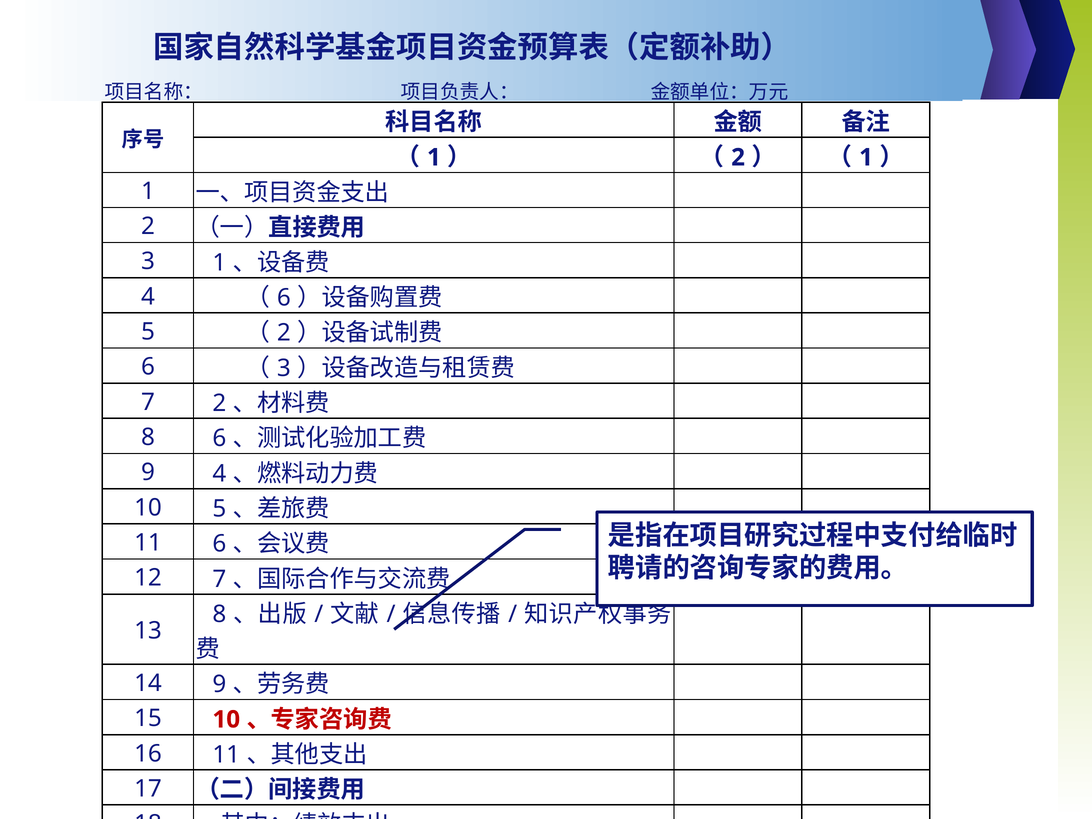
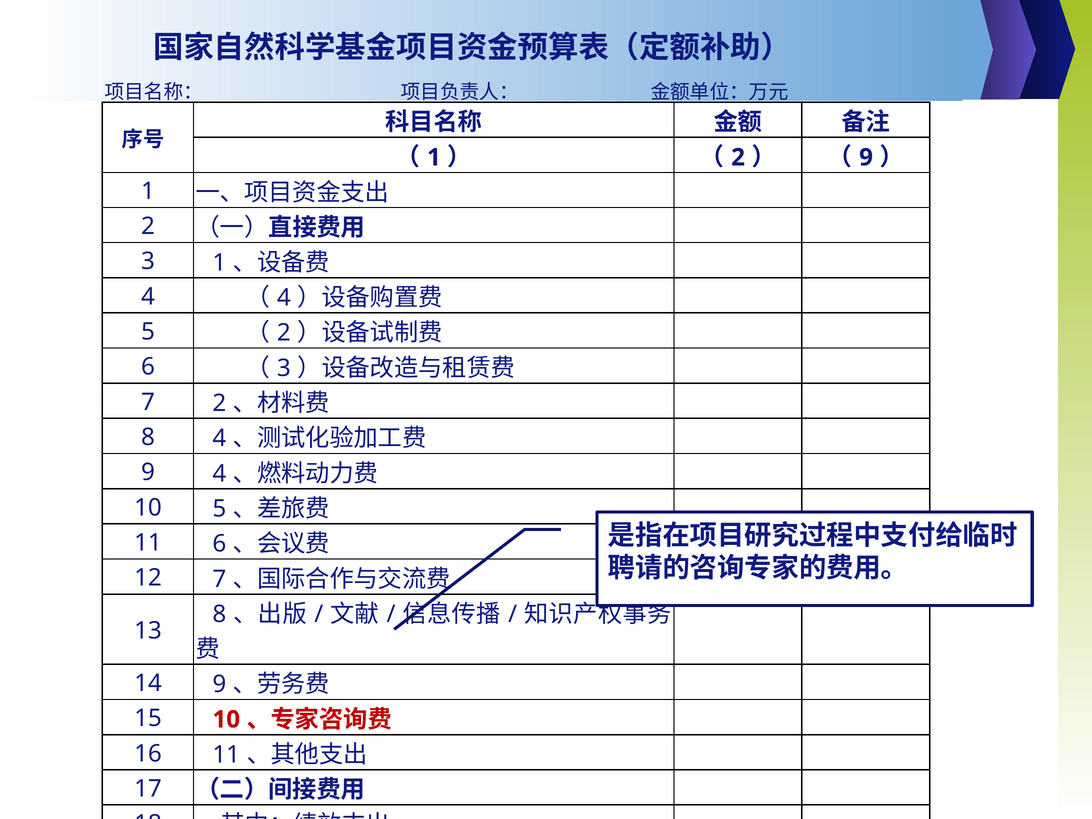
1 at (866, 157): 1 -> 9
6 at (284, 298): 6 -> 4
8 6: 6 -> 4
